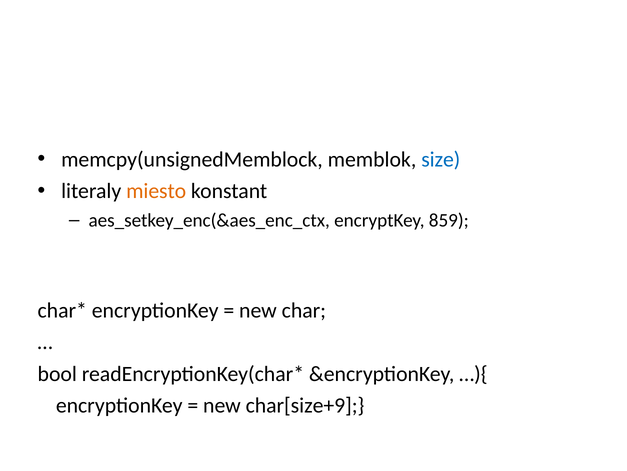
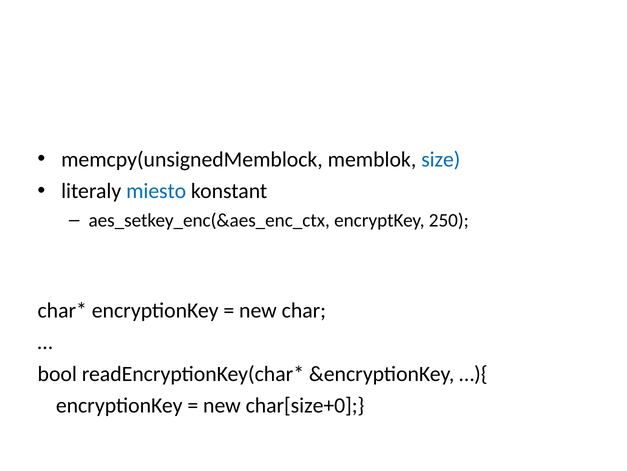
miesto colour: orange -> blue
859: 859 -> 250
char[size+9: char[size+9 -> char[size+0
